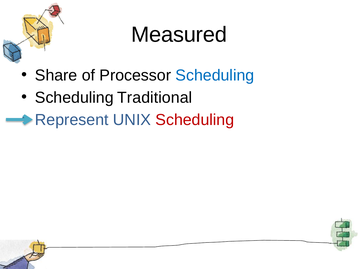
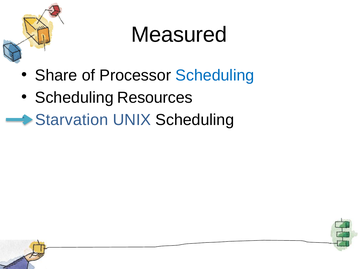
Traditional: Traditional -> Resources
Represent: Represent -> Starvation
Scheduling at (195, 120) colour: red -> black
